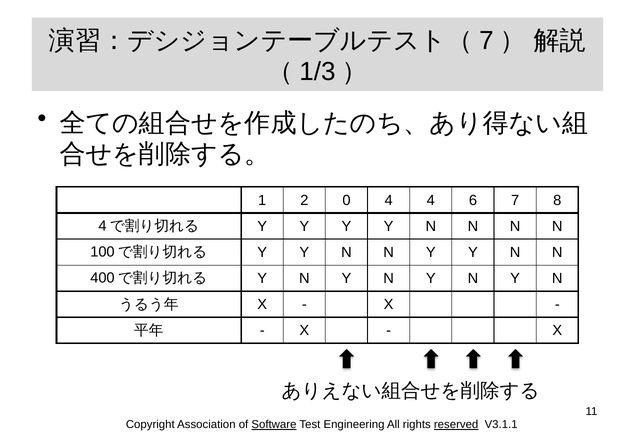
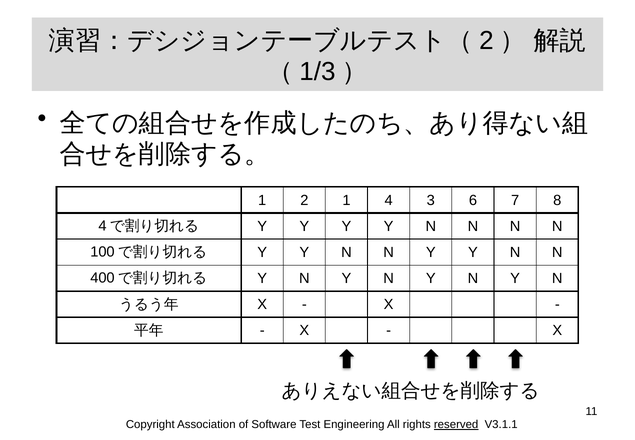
7 at (486, 40): 7 -> 2
2 0: 0 -> 1
4 4: 4 -> 3
Software underline: present -> none
